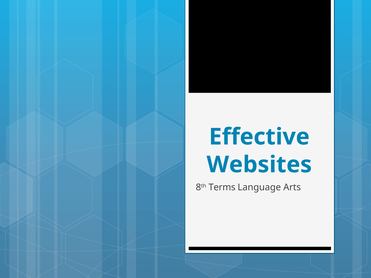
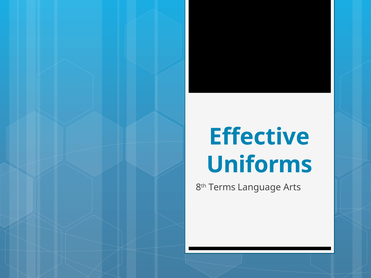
Websites: Websites -> Uniforms
